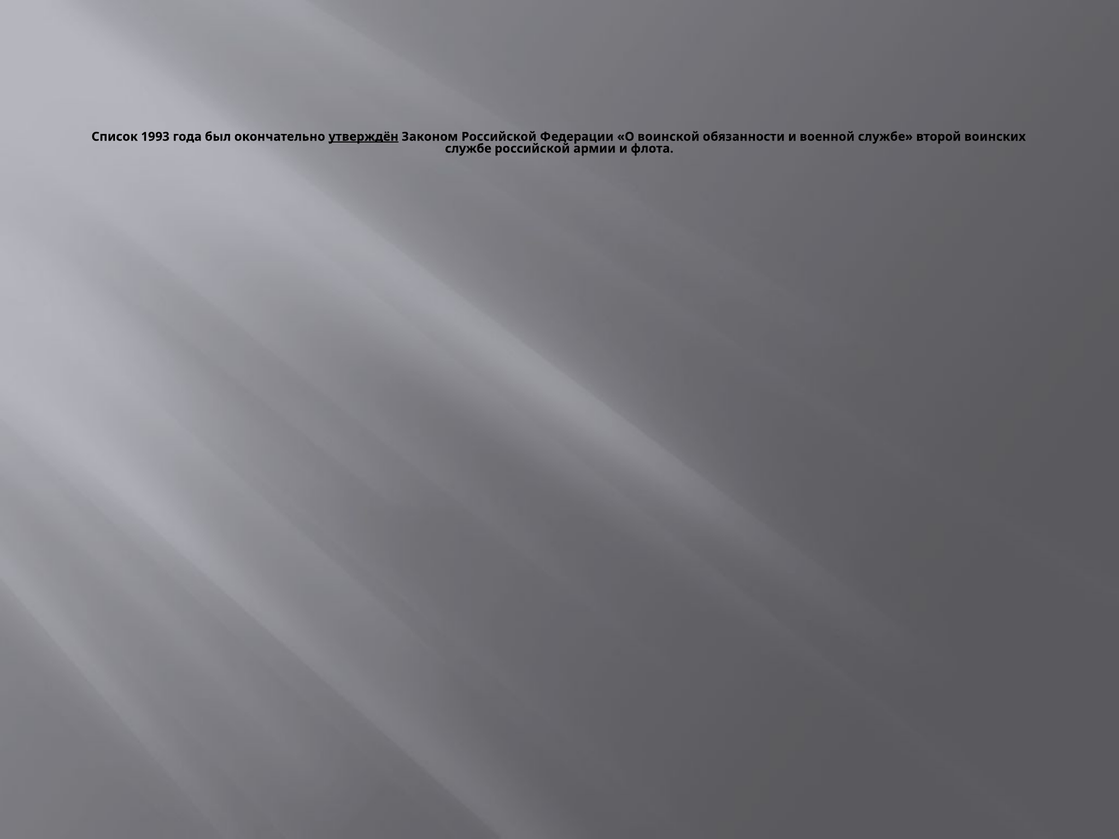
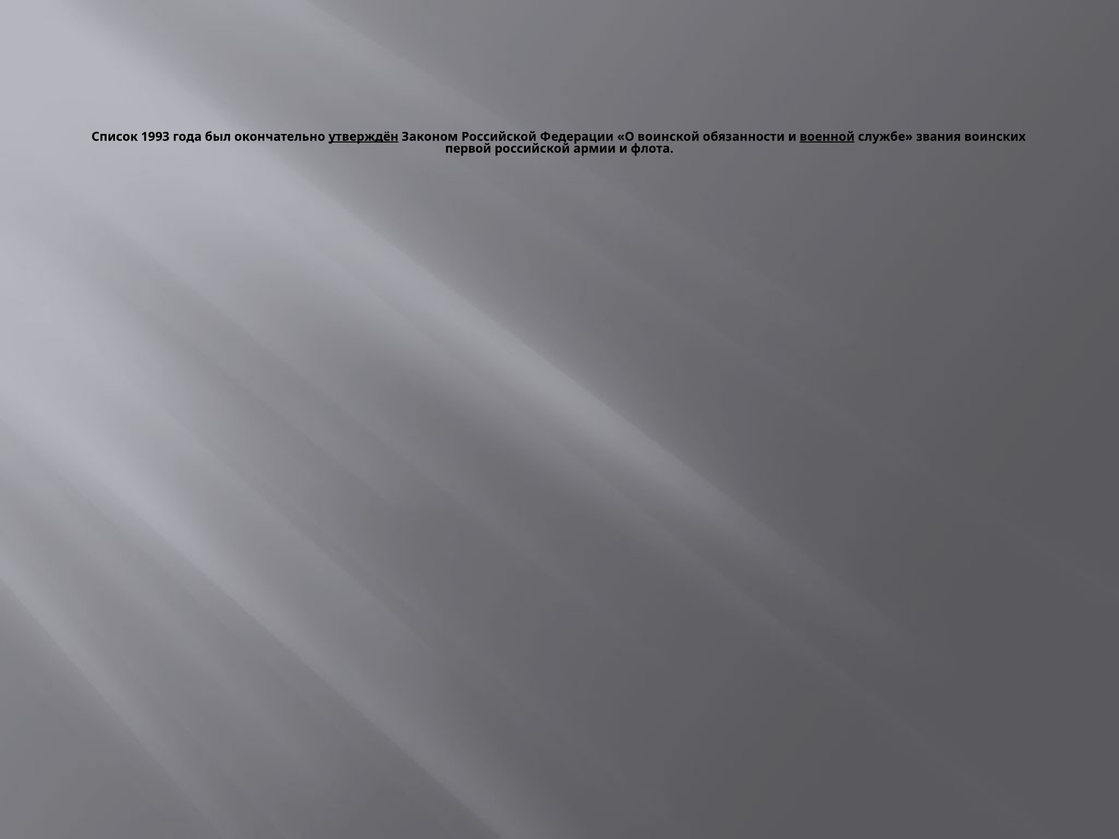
военной underline: none -> present
второй: второй -> звания
службе at (468, 149): службе -> первой
